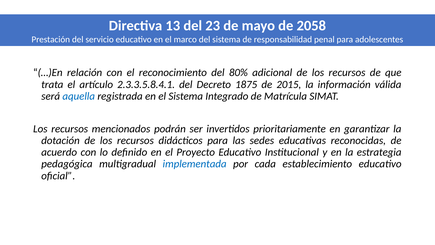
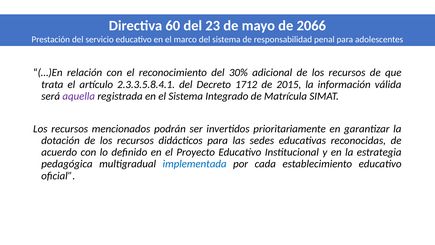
13: 13 -> 60
2058: 2058 -> 2066
80%: 80% -> 30%
1875: 1875 -> 1712
aquella colour: blue -> purple
